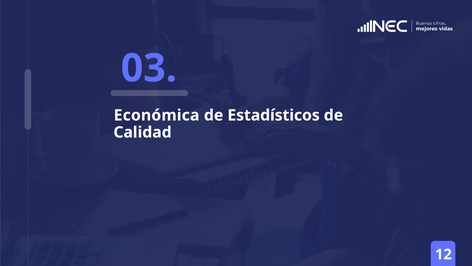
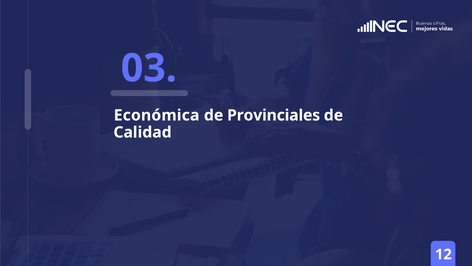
Estadísticos: Estadísticos -> Provinciales
